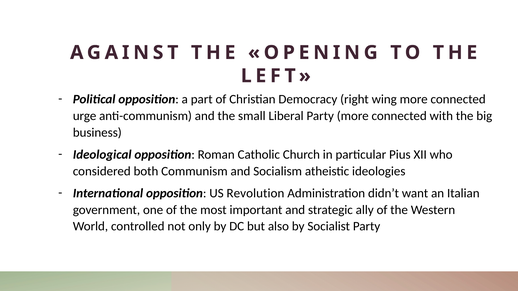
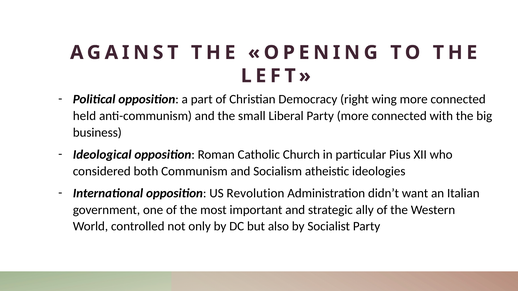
urge: urge -> held
